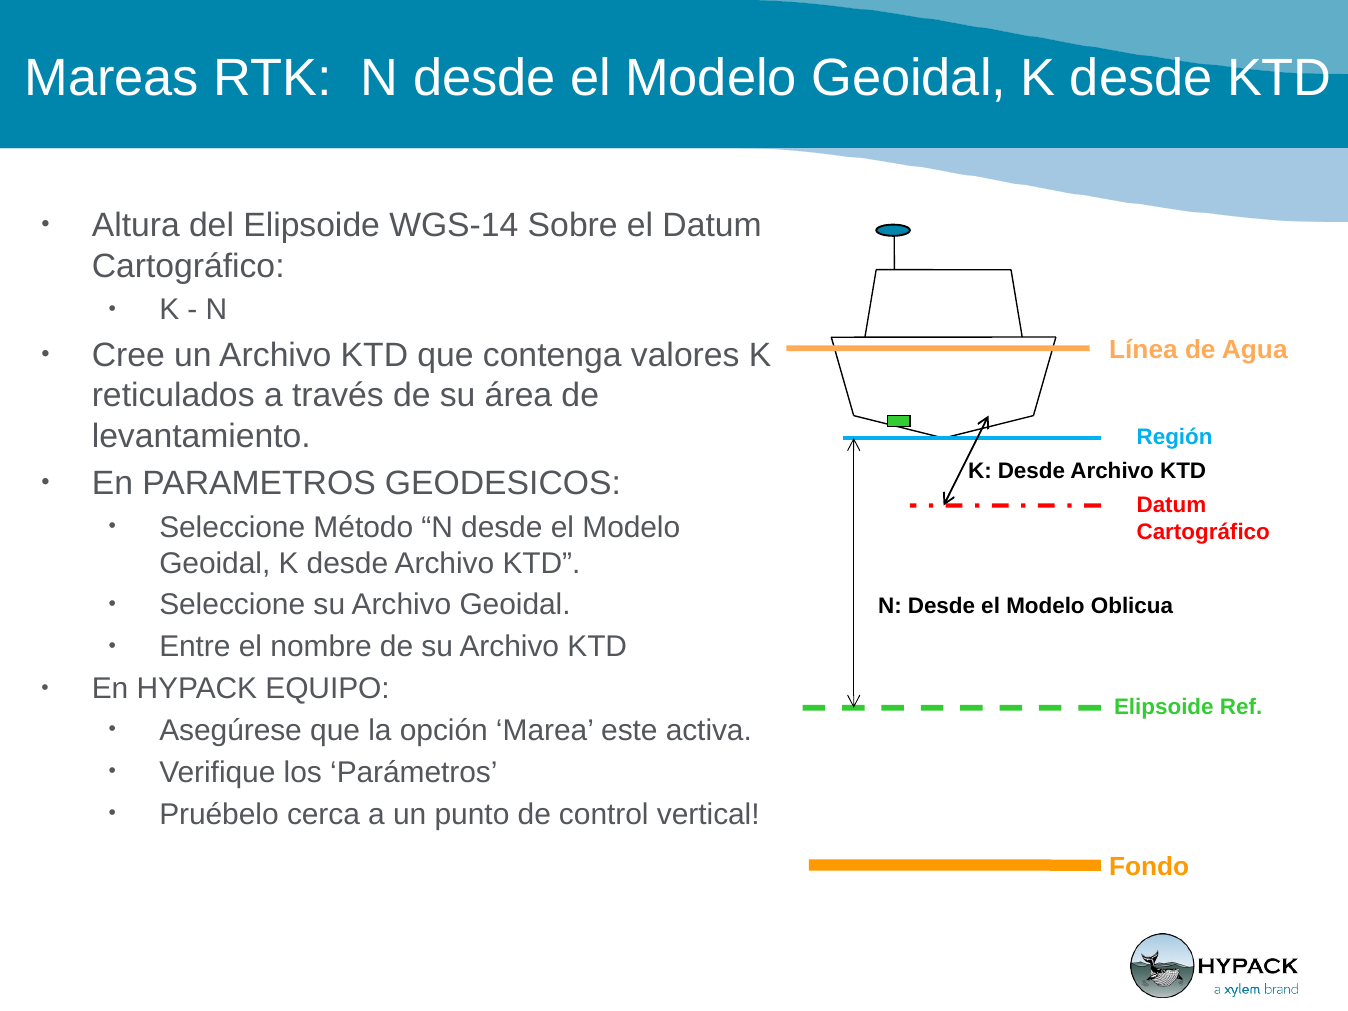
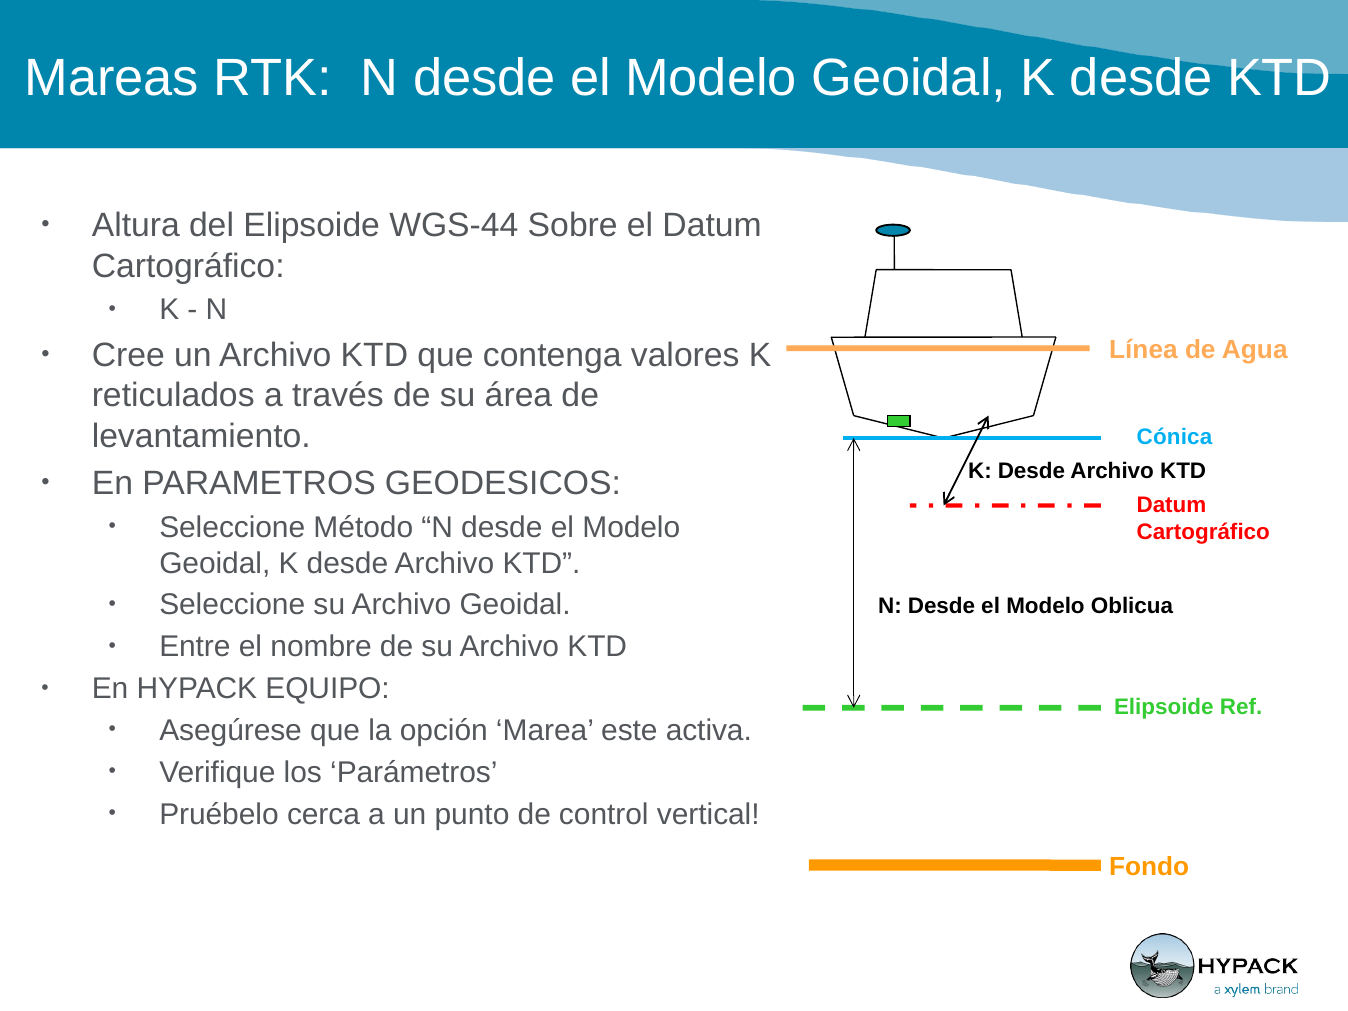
WGS-14: WGS-14 -> WGS-44
Región: Región -> Cónica
